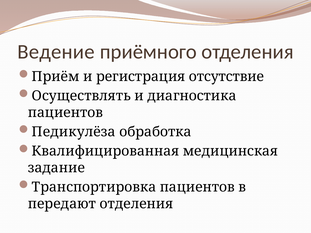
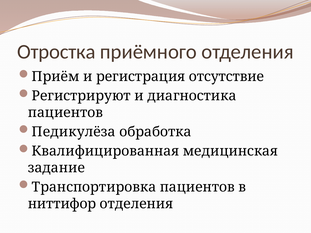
Ведение: Ведение -> Отростка
Осуществлять: Осуществлять -> Регистрируют
передают: передают -> ниттифор
